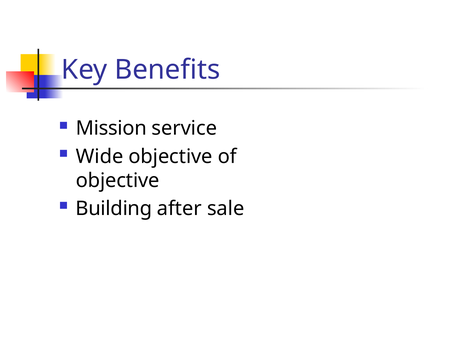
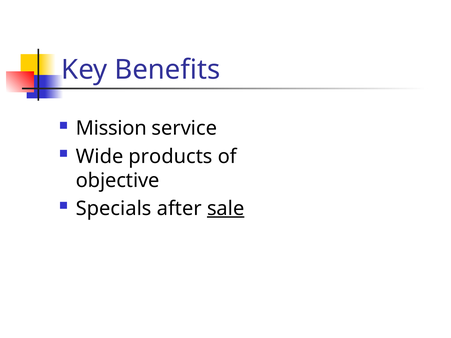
Wide objective: objective -> products
Building: Building -> Specials
sale underline: none -> present
